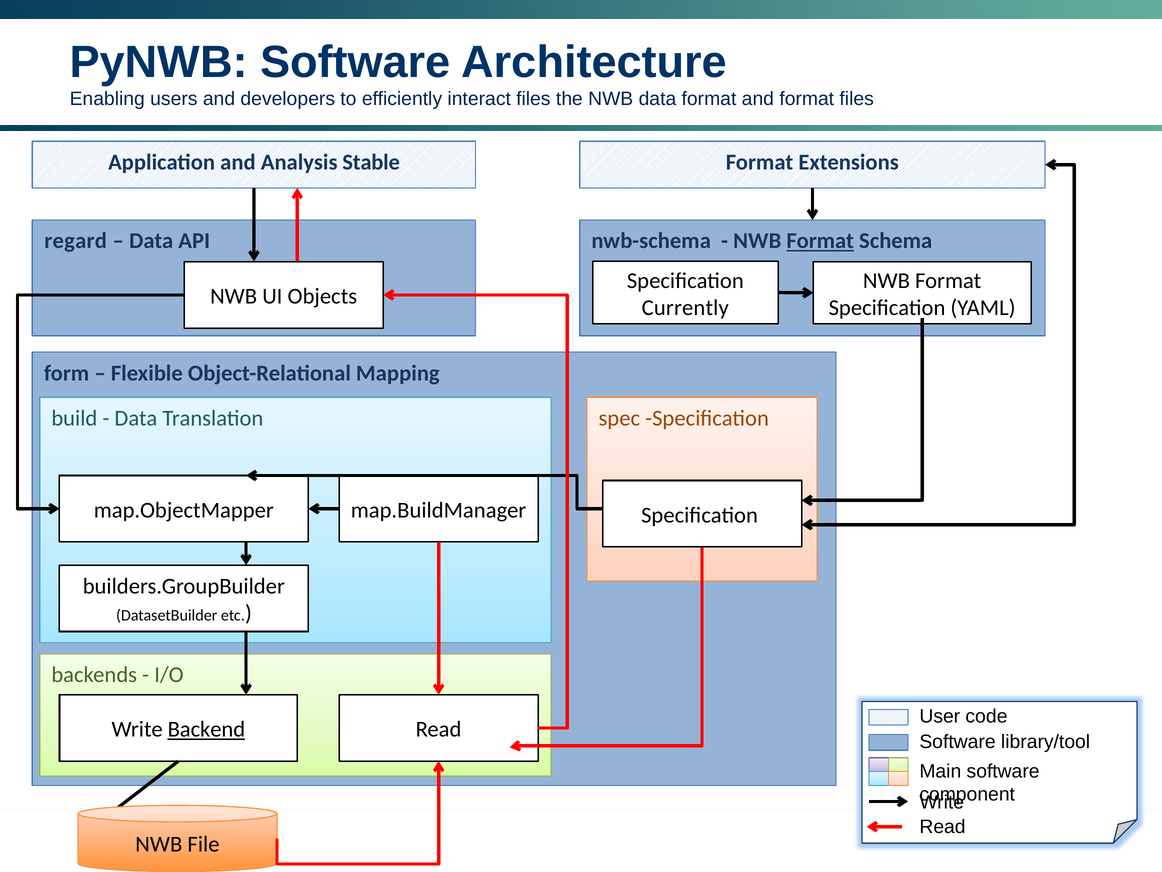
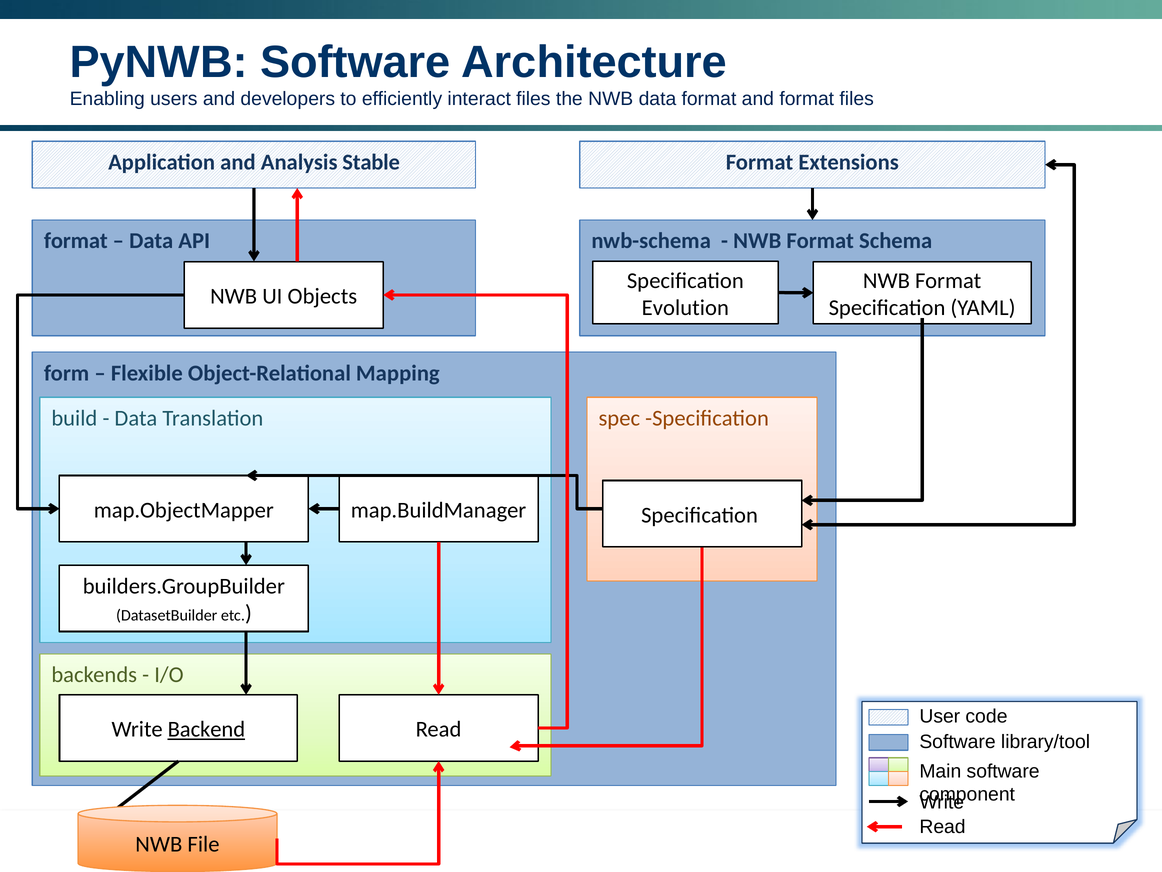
regard at (76, 241): regard -> format
Format at (820, 241) underline: present -> none
Currently: Currently -> Evolution
